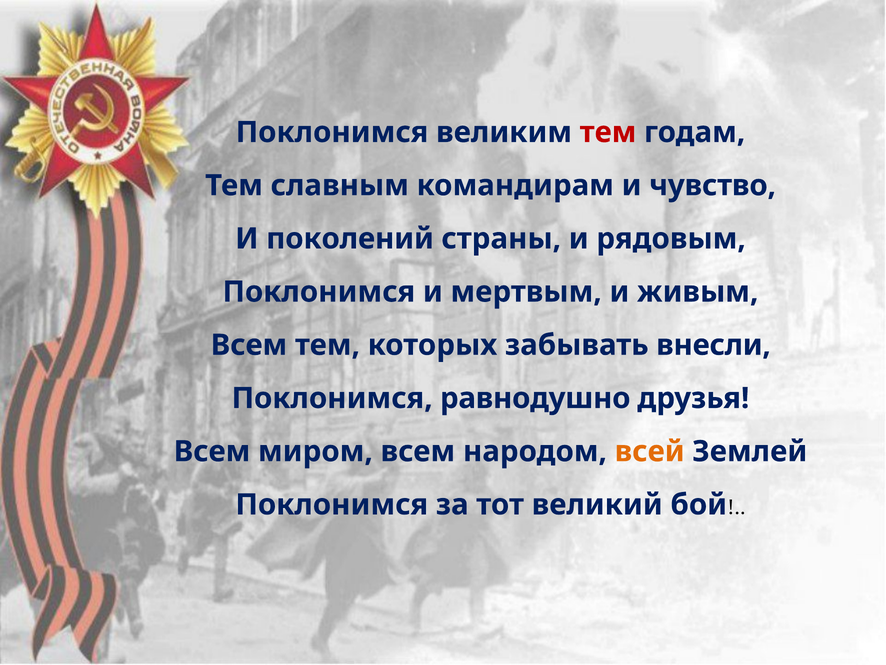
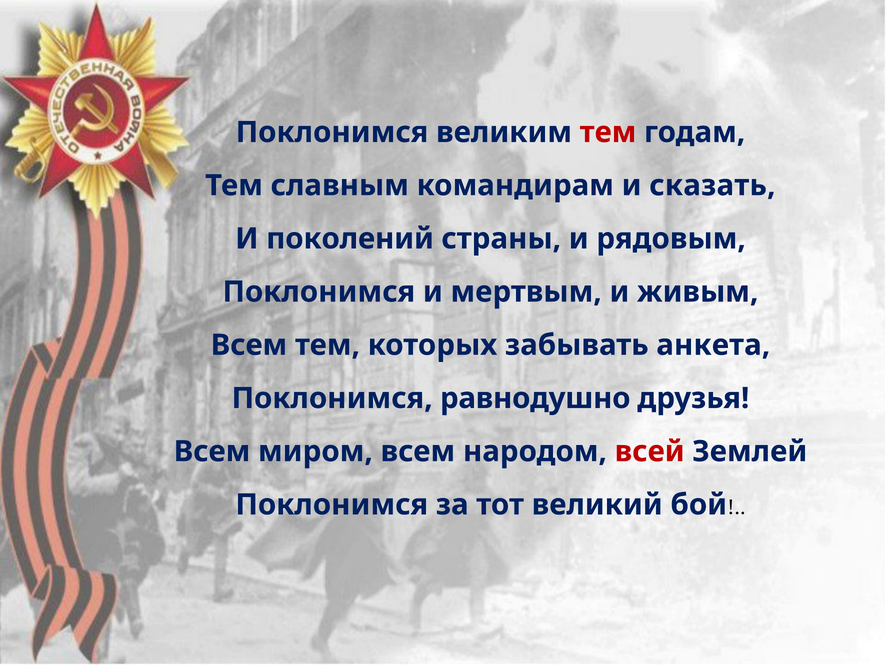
чувство: чувство -> сказать
внесли: внесли -> анкета
всей colour: orange -> red
